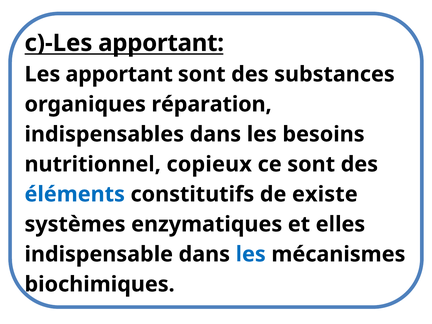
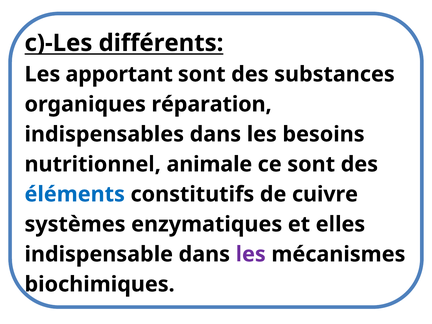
c)-Les apportant: apportant -> différents
copieux: copieux -> animale
existe: existe -> cuivre
les at (251, 254) colour: blue -> purple
